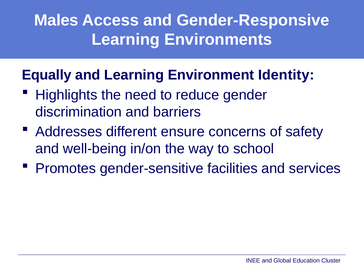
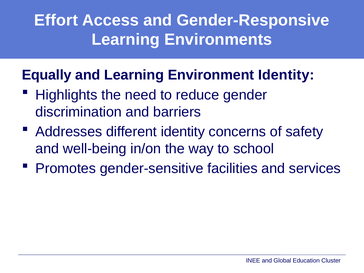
Males: Males -> Effort
different ensure: ensure -> identity
